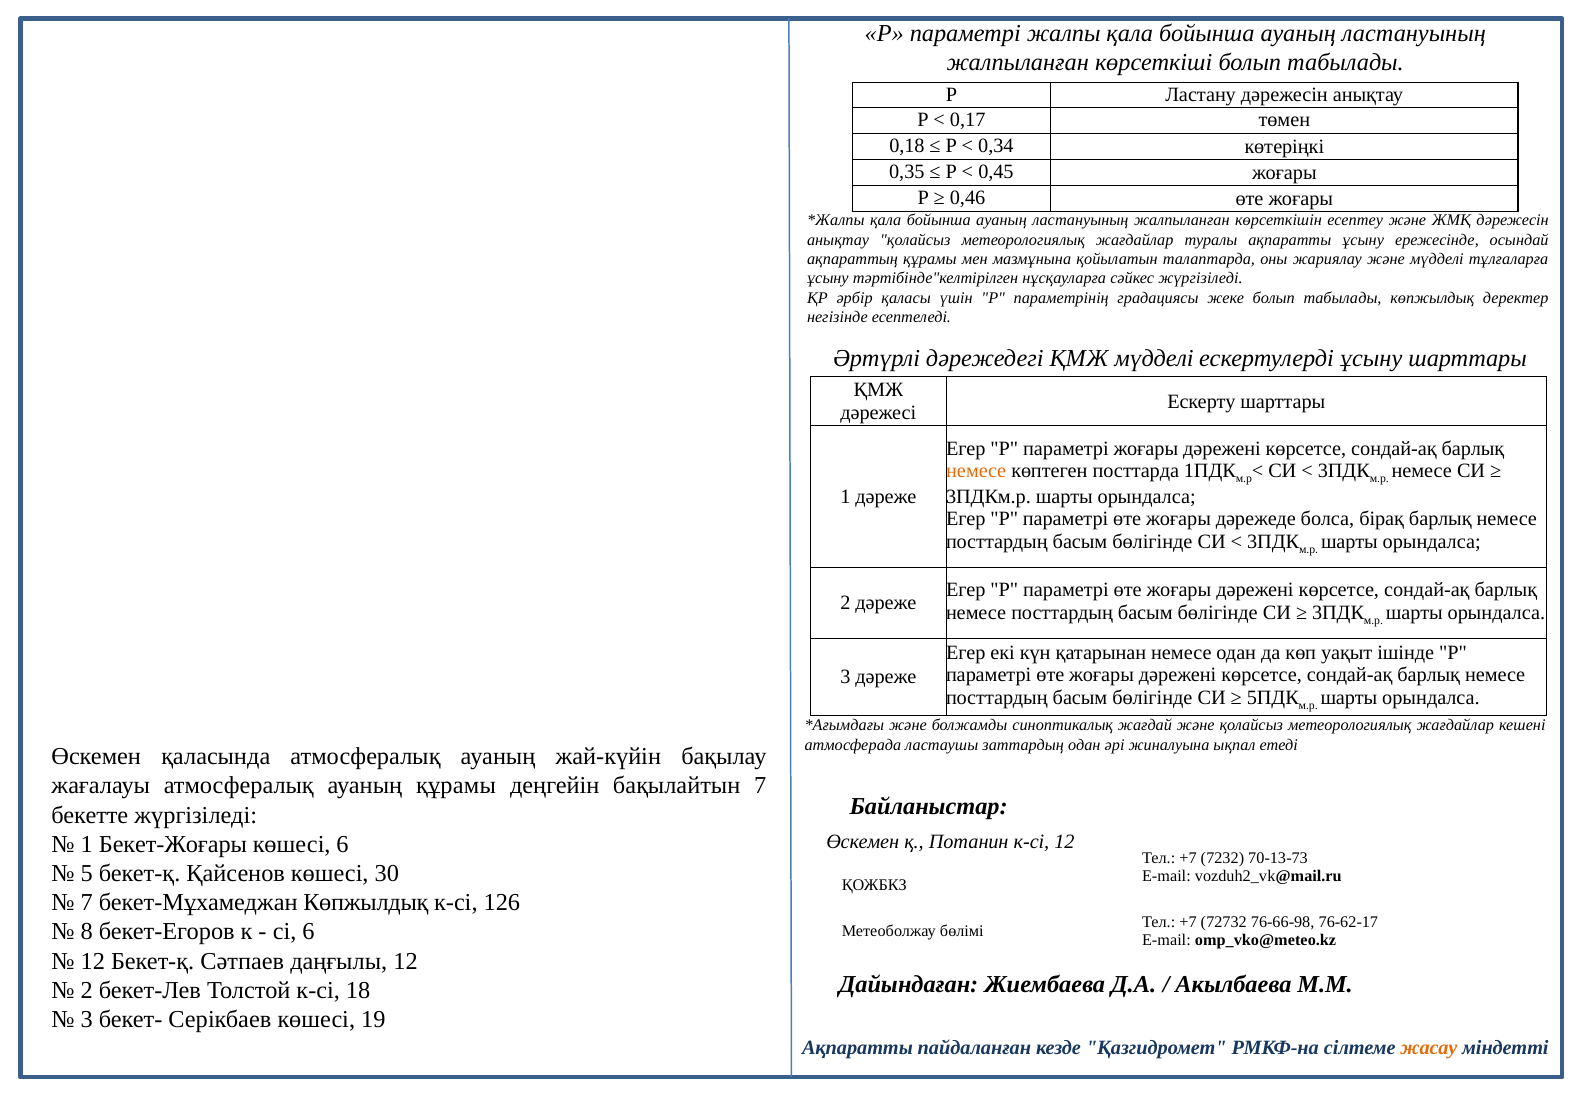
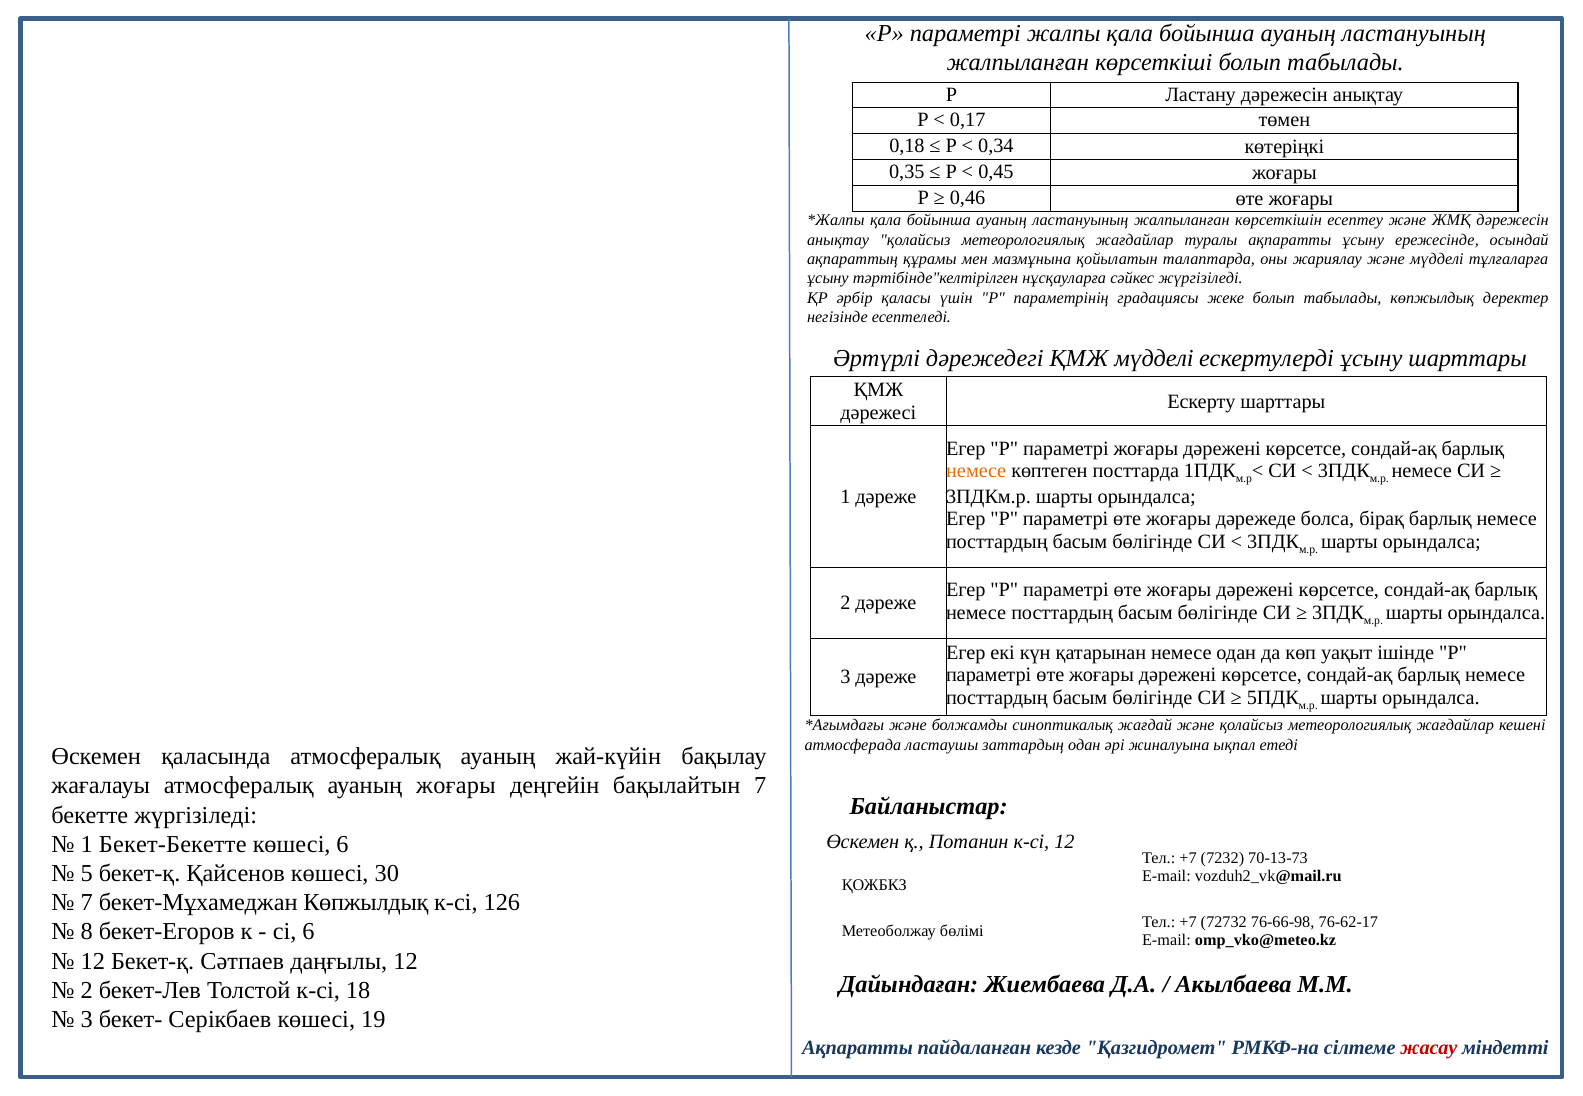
ауаның құрамы: құрамы -> жоғары
Бекет-Жоғары: Бекет-Жоғары -> Бекет-Бекетте
жасау colour: orange -> red
